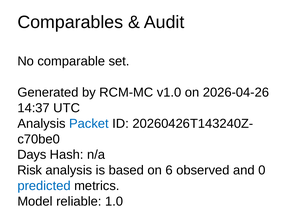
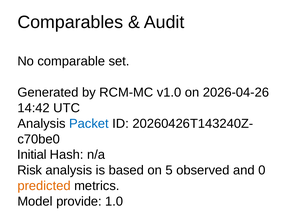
14:37: 14:37 -> 14:42
Days: Days -> Initial
6: 6 -> 5
predicted colour: blue -> orange
reliable: reliable -> provide
